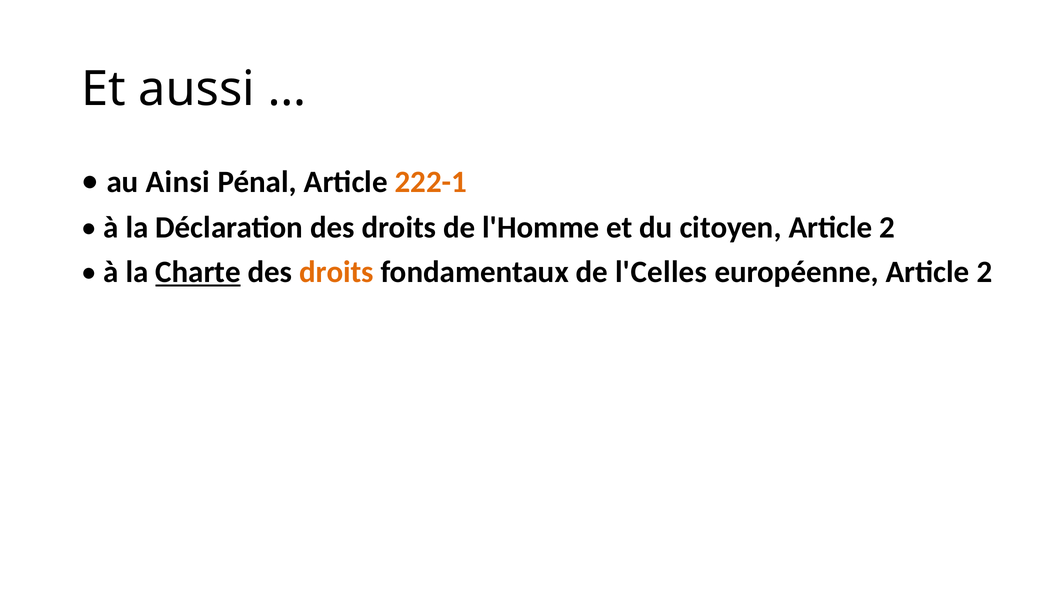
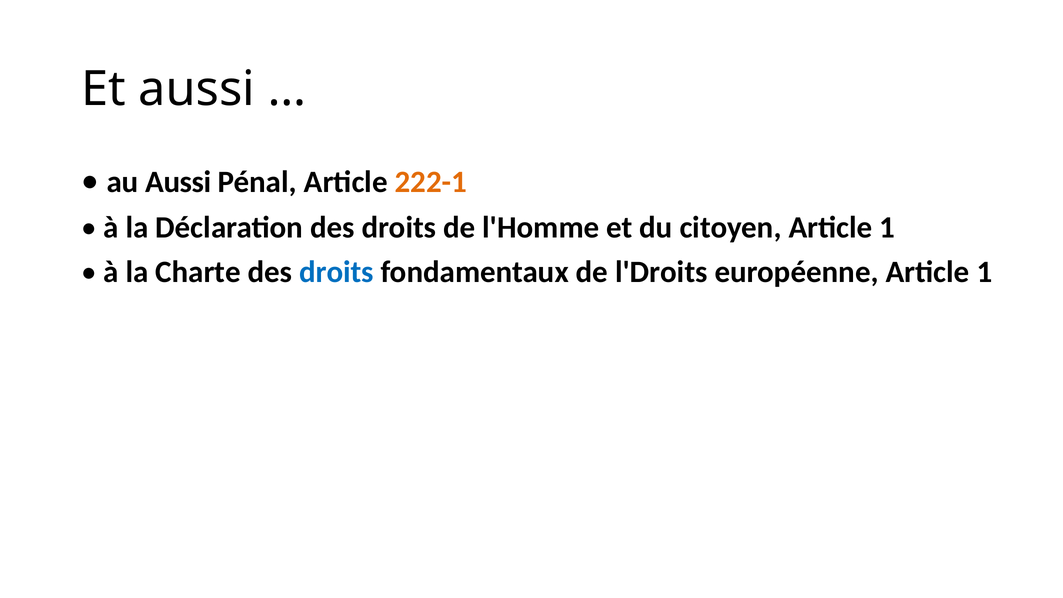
au Ainsi: Ainsi -> Aussi
citoyen Article 2: 2 -> 1
Charte underline: present -> none
droits at (336, 272) colour: orange -> blue
l'Celles: l'Celles -> l'Droits
européenne Article 2: 2 -> 1
